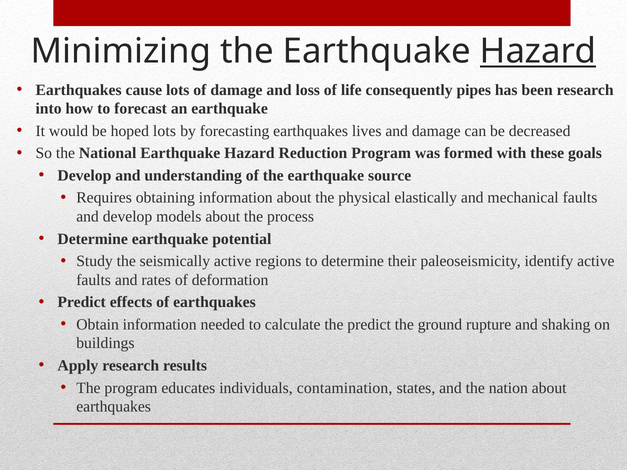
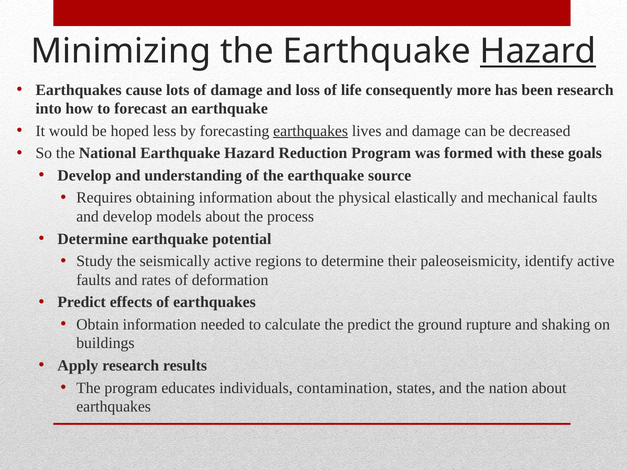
pipes: pipes -> more
hoped lots: lots -> less
earthquakes at (311, 131) underline: none -> present
